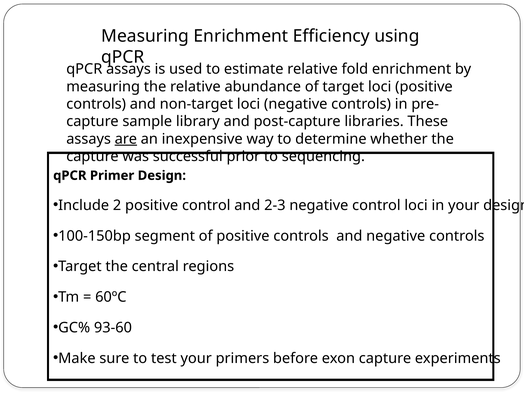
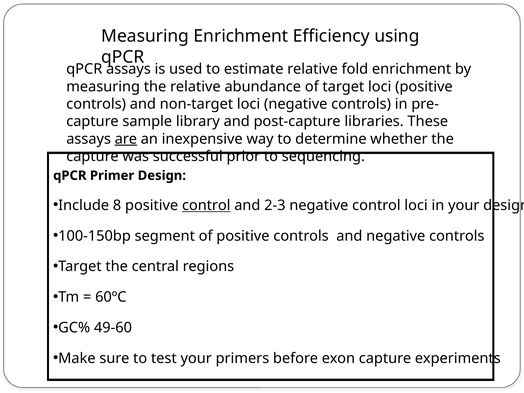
2: 2 -> 8
control at (206, 205) underline: none -> present
93-60: 93-60 -> 49-60
